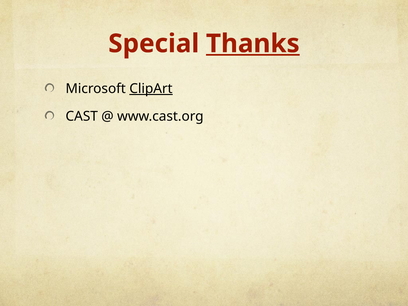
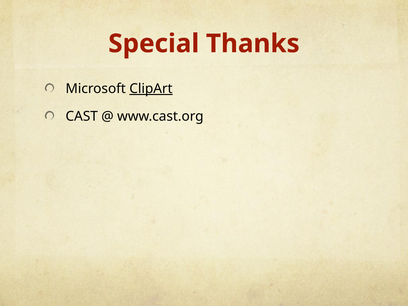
Thanks underline: present -> none
